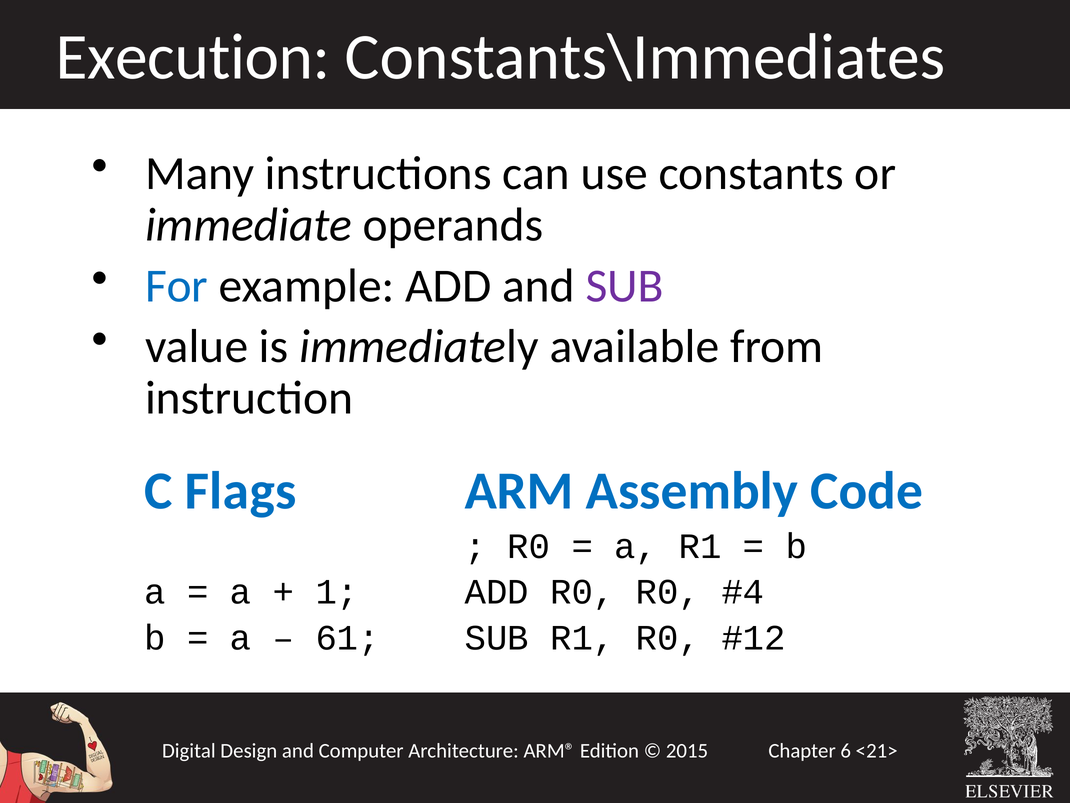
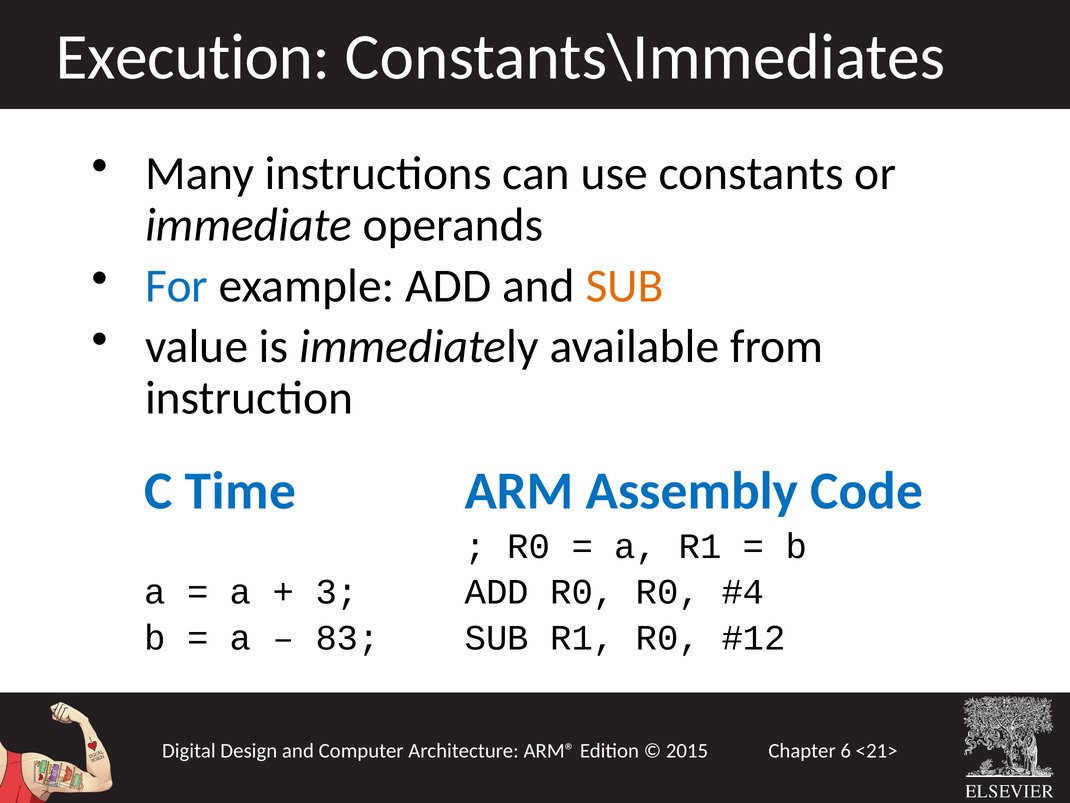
SUB at (625, 286) colour: purple -> orange
Flags: Flags -> Time
1: 1 -> 3
61: 61 -> 83
